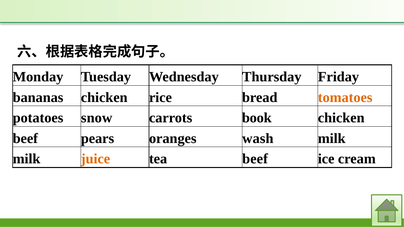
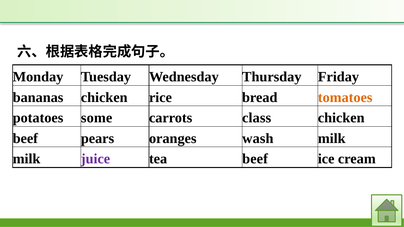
snow: snow -> some
book: book -> class
juice colour: orange -> purple
